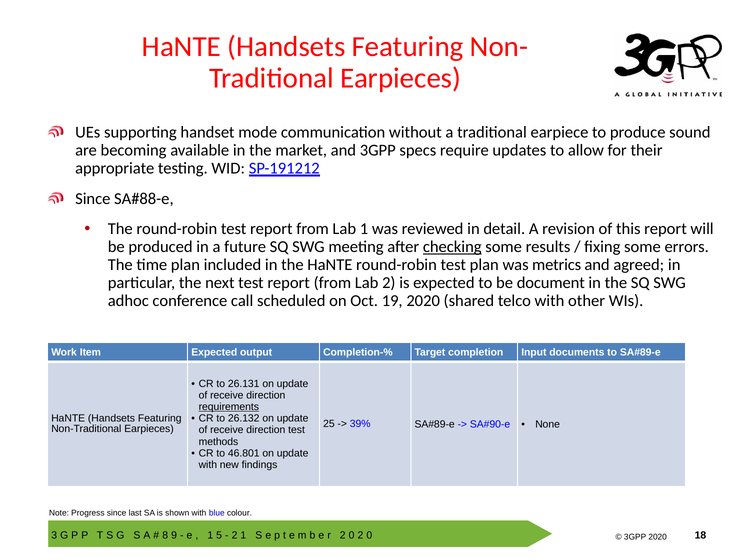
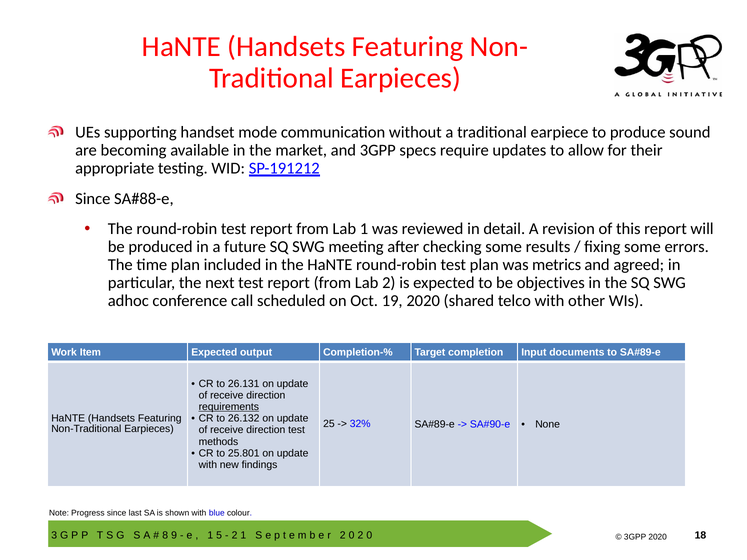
checking underline: present -> none
document: document -> objectives
39%: 39% -> 32%
46.801: 46.801 -> 25.801
